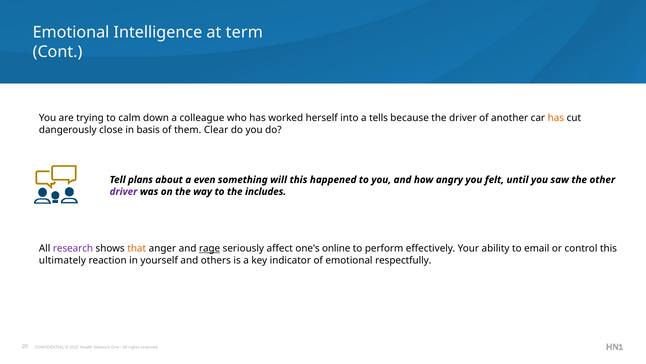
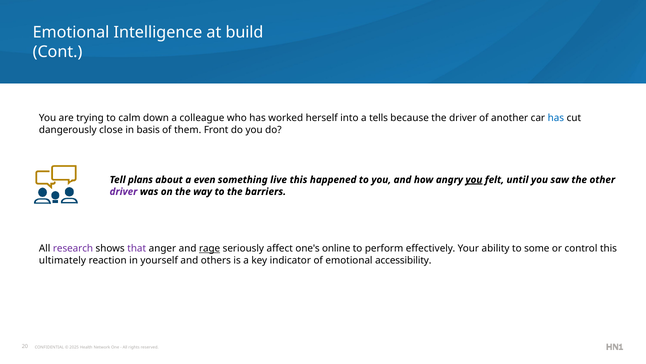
term: term -> build
has at (556, 118) colour: orange -> blue
Clear: Clear -> Front
will: will -> live
you at (474, 179) underline: none -> present
includes: includes -> barriers
that colour: orange -> purple
email: email -> some
respectfully: respectfully -> accessibility
